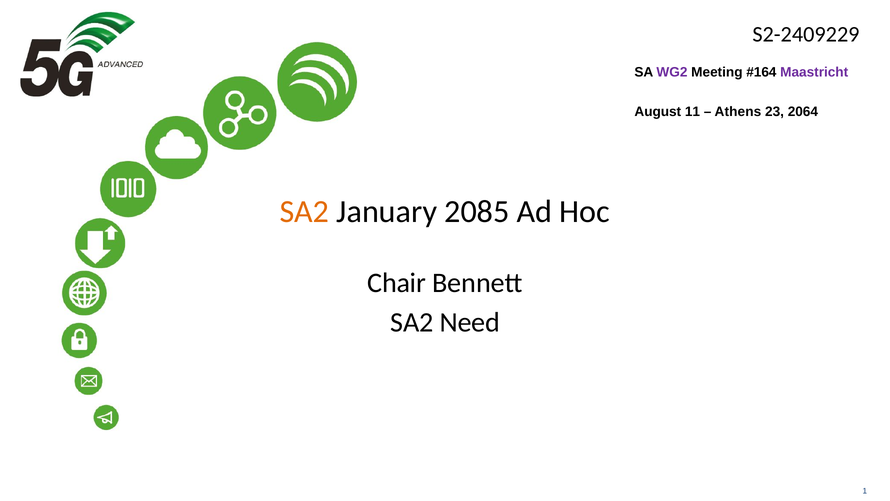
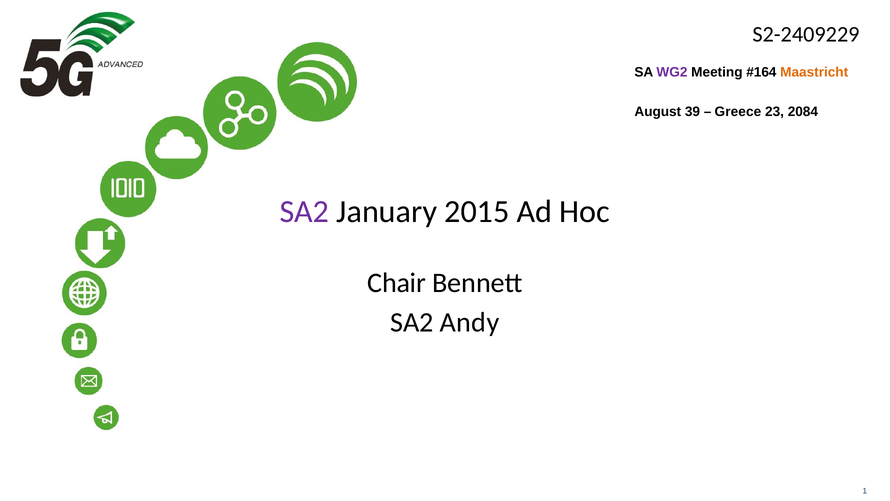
Maastricht colour: purple -> orange
11: 11 -> 39
Athens: Athens -> Greece
2064: 2064 -> 2084
SA2 at (305, 211) colour: orange -> purple
2085: 2085 -> 2015
Need: Need -> Andy
